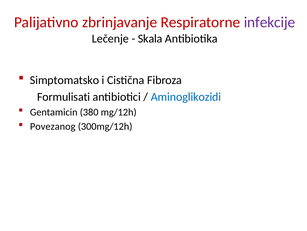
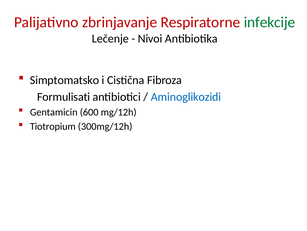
infekcije colour: purple -> green
Skala: Skala -> Nivoi
380: 380 -> 600
Povezanog: Povezanog -> Tiotropium
